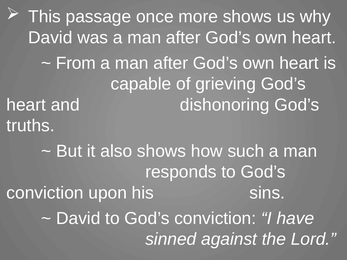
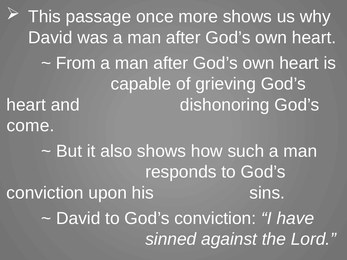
truths: truths -> come
